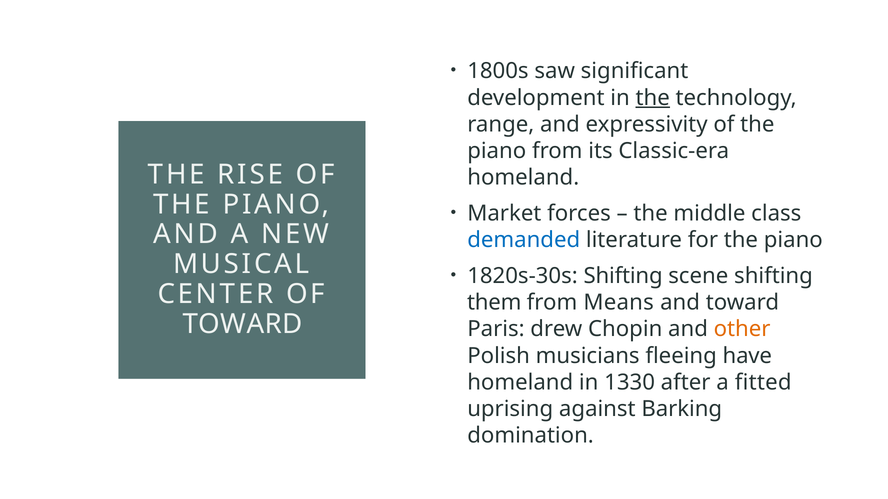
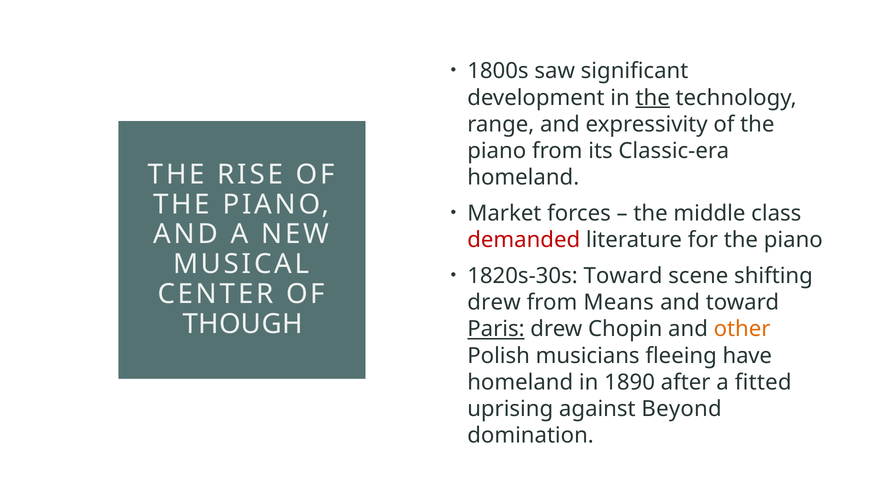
demanded colour: blue -> red
1820s-30s Shifting: Shifting -> Toward
them at (494, 303): them -> drew
TOWARD at (243, 324): TOWARD -> THOUGH
Paris underline: none -> present
1330: 1330 -> 1890
Barking: Barking -> Beyond
